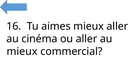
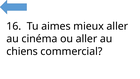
mieux at (22, 51): mieux -> chiens
